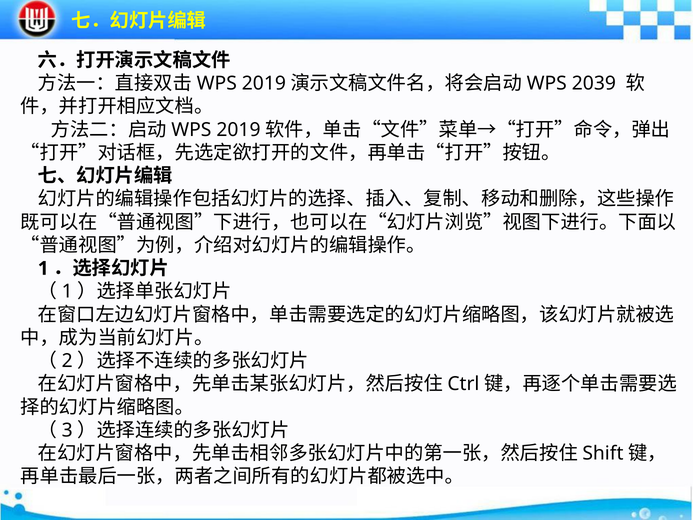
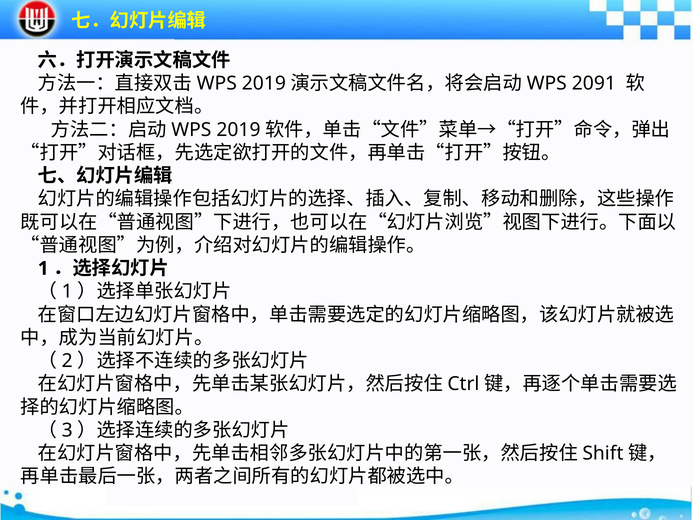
2039: 2039 -> 2091
